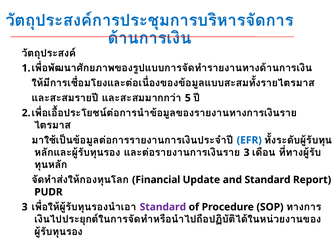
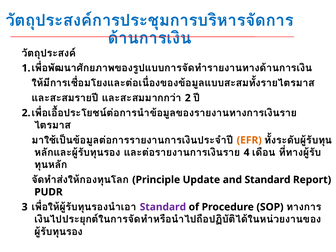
5: 5 -> 2
EFR colour: blue -> orange
3 at (247, 152): 3 -> 4
Financial: Financial -> Principle
